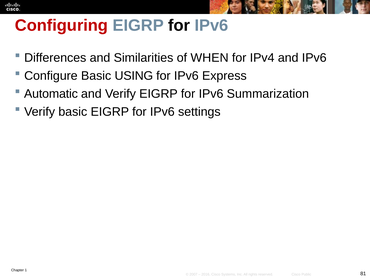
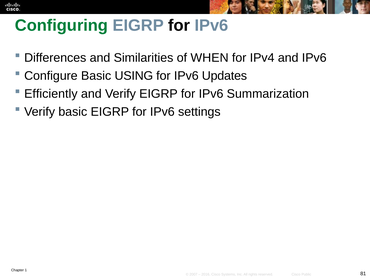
Configuring colour: red -> green
Express: Express -> Updates
Automatic: Automatic -> Efficiently
